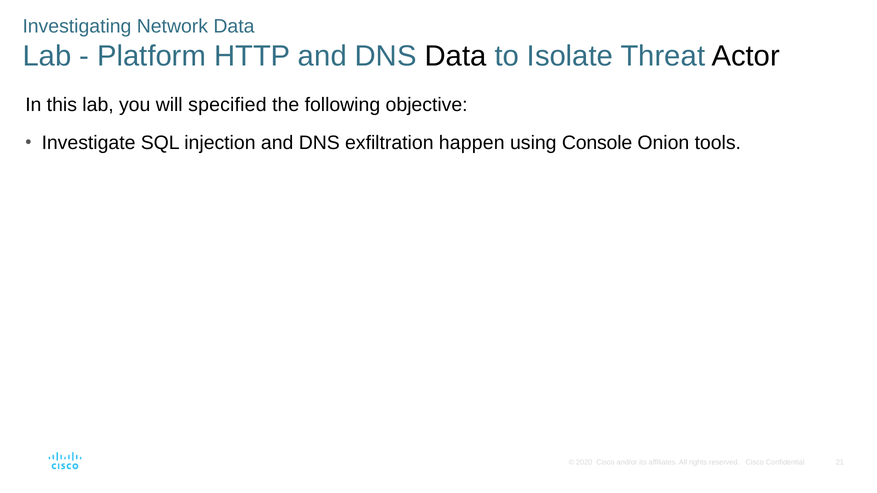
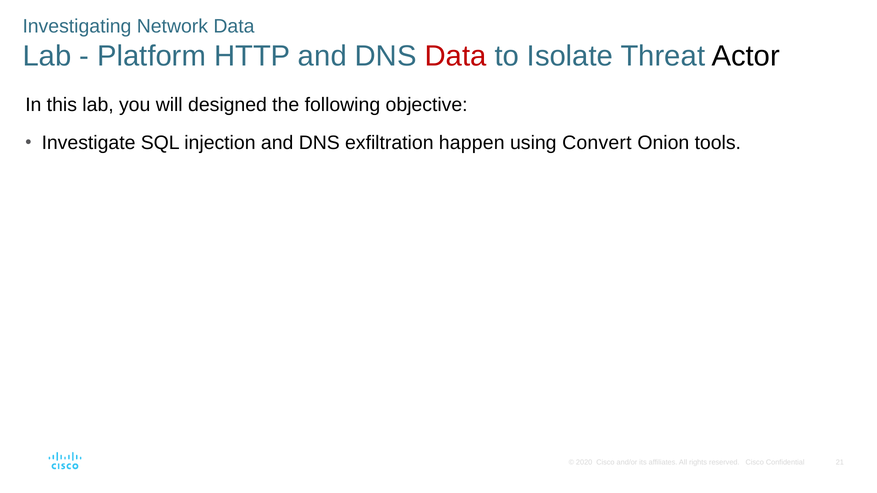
Data at (456, 56) colour: black -> red
specified: specified -> designed
Console: Console -> Convert
